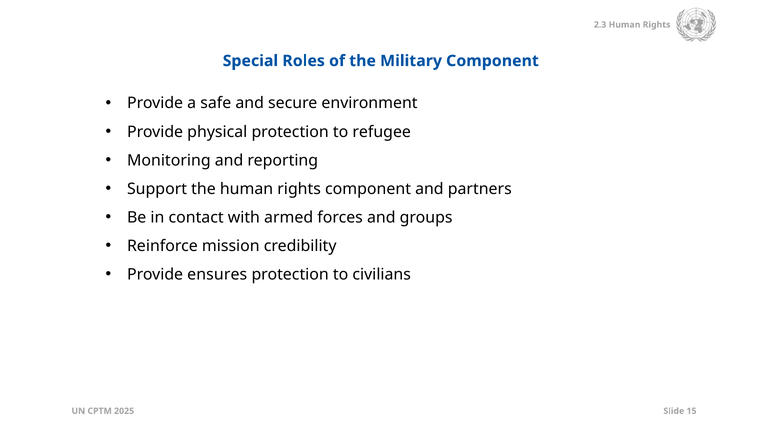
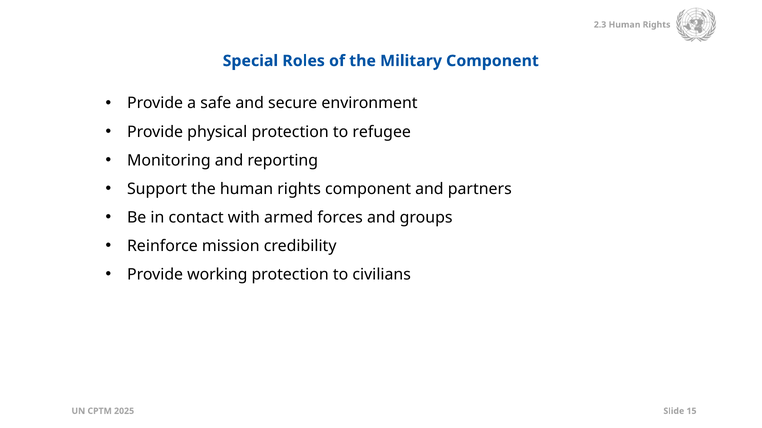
ensures: ensures -> working
